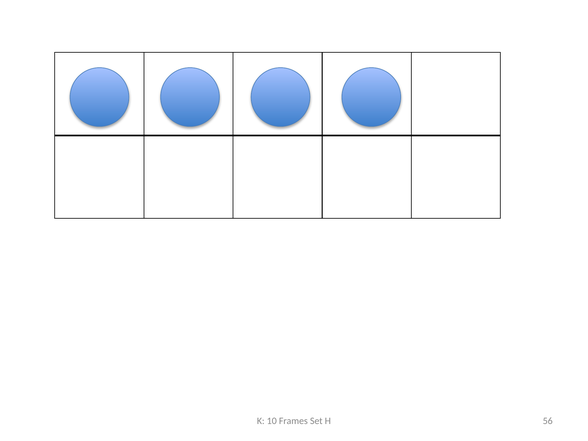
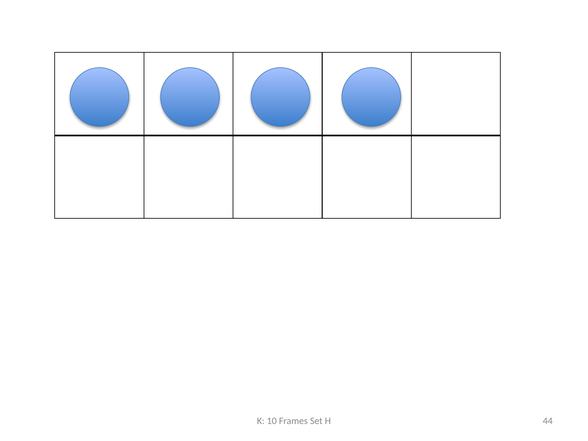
56: 56 -> 44
